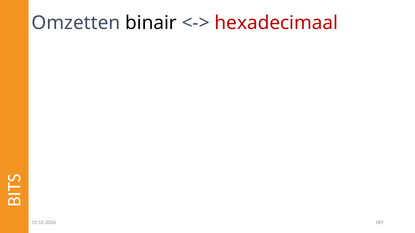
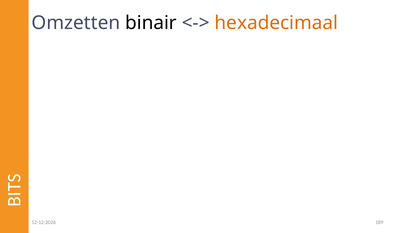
hexadecimaal colour: red -> orange
